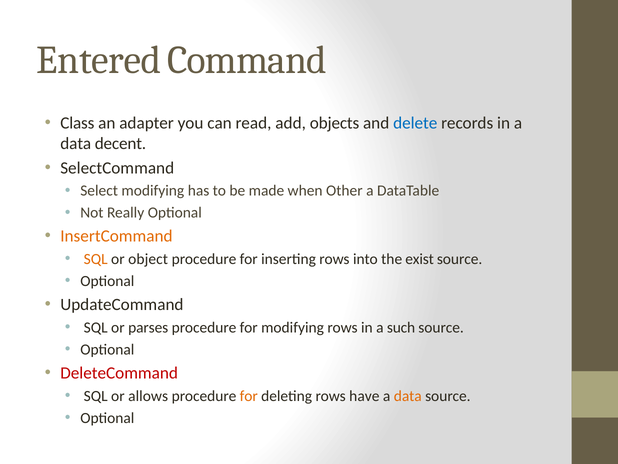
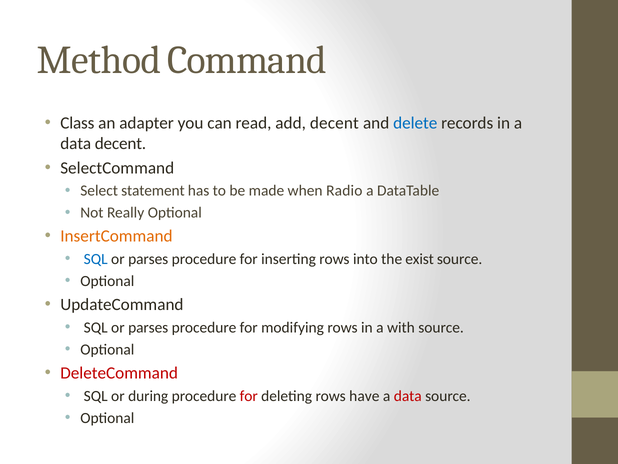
Entered: Entered -> Method
add objects: objects -> decent
Select modifying: modifying -> statement
Other: Other -> Radio
SQL at (96, 259) colour: orange -> blue
object at (148, 259): object -> parses
such: such -> with
allows: allows -> during
for at (249, 396) colour: orange -> red
data at (408, 396) colour: orange -> red
